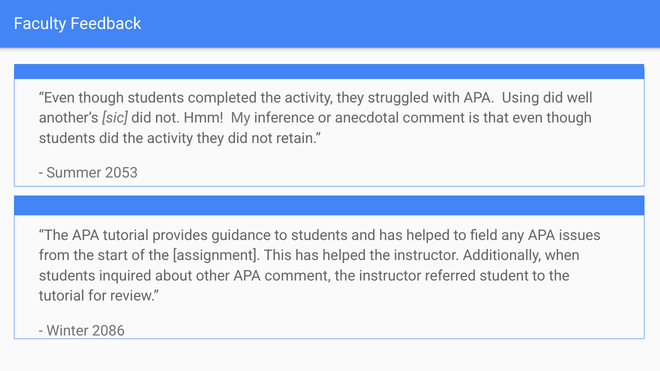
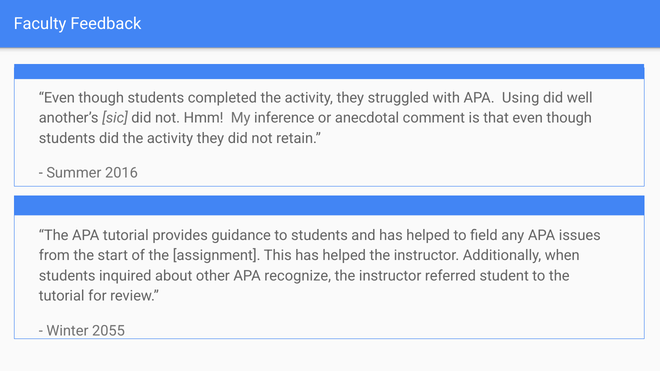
2053: 2053 -> 2016
APA comment: comment -> recognize
2086: 2086 -> 2055
